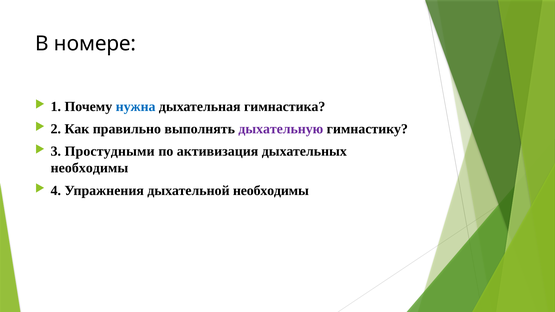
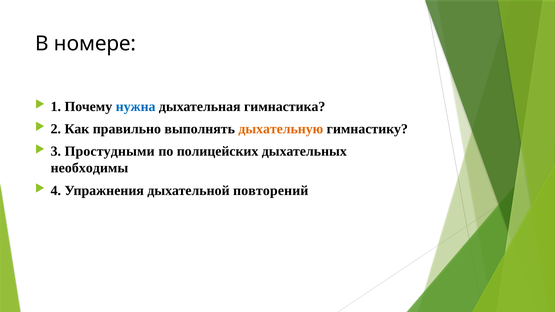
дыхательную colour: purple -> orange
активизация: активизация -> полицейских
дыхательной необходимы: необходимы -> повторений
